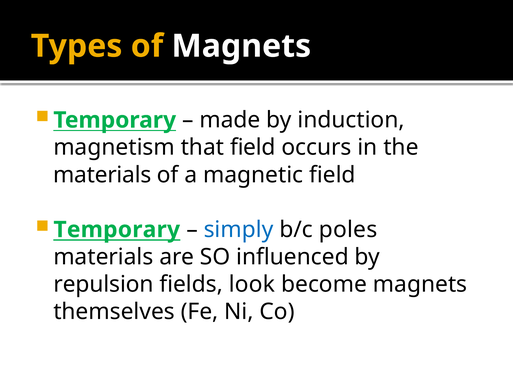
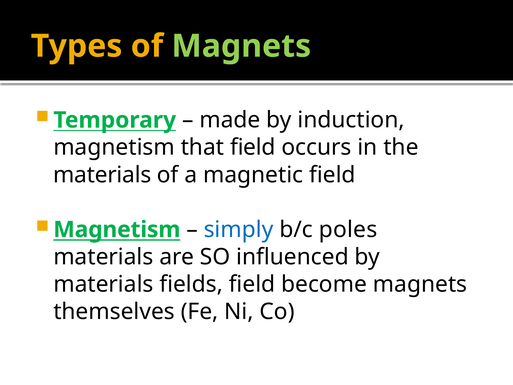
Magnets at (241, 46) colour: white -> light green
Temporary at (117, 229): Temporary -> Magnetism
repulsion at (103, 284): repulsion -> materials
fields look: look -> field
